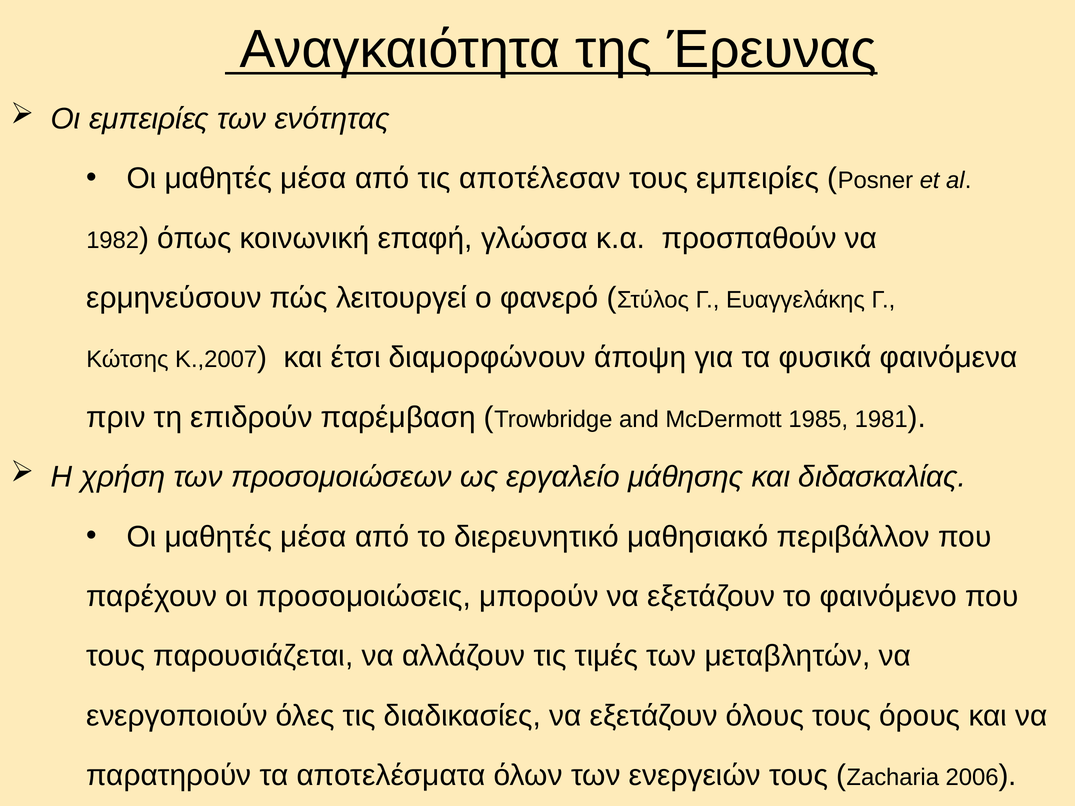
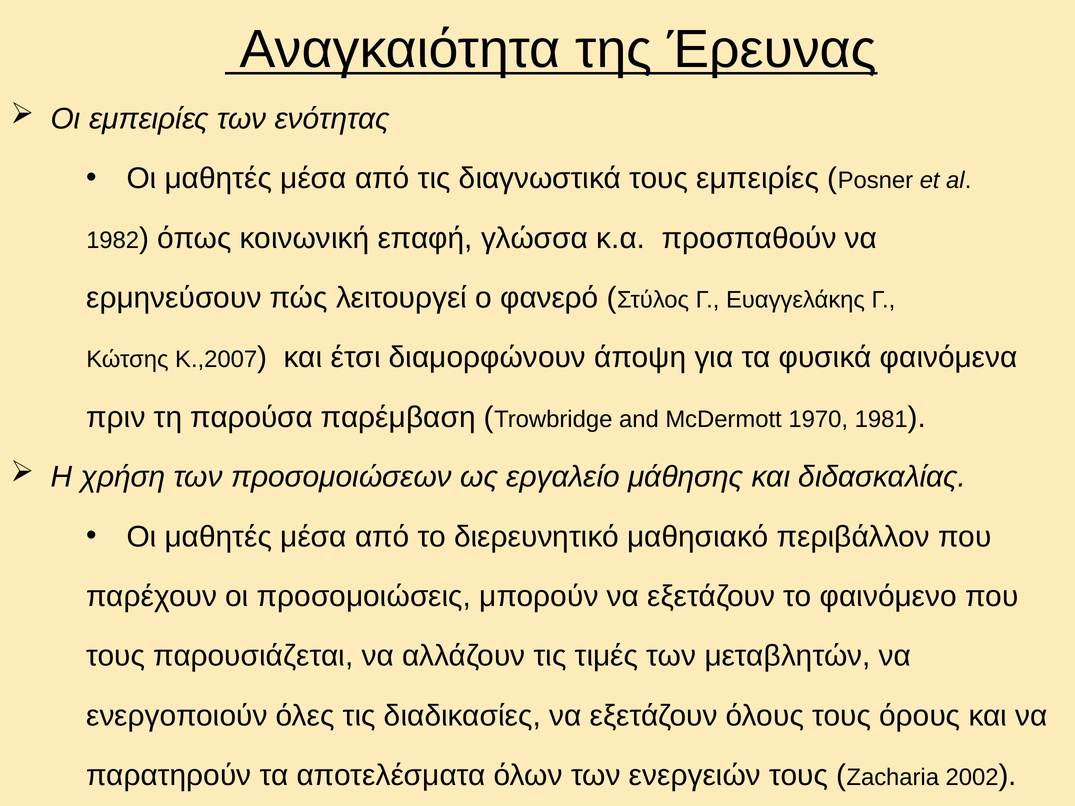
αποτέλεσαν: αποτέλεσαν -> διαγνωστικά
επιδρούν: επιδρούν -> παρούσα
1985: 1985 -> 1970
2006: 2006 -> 2002
